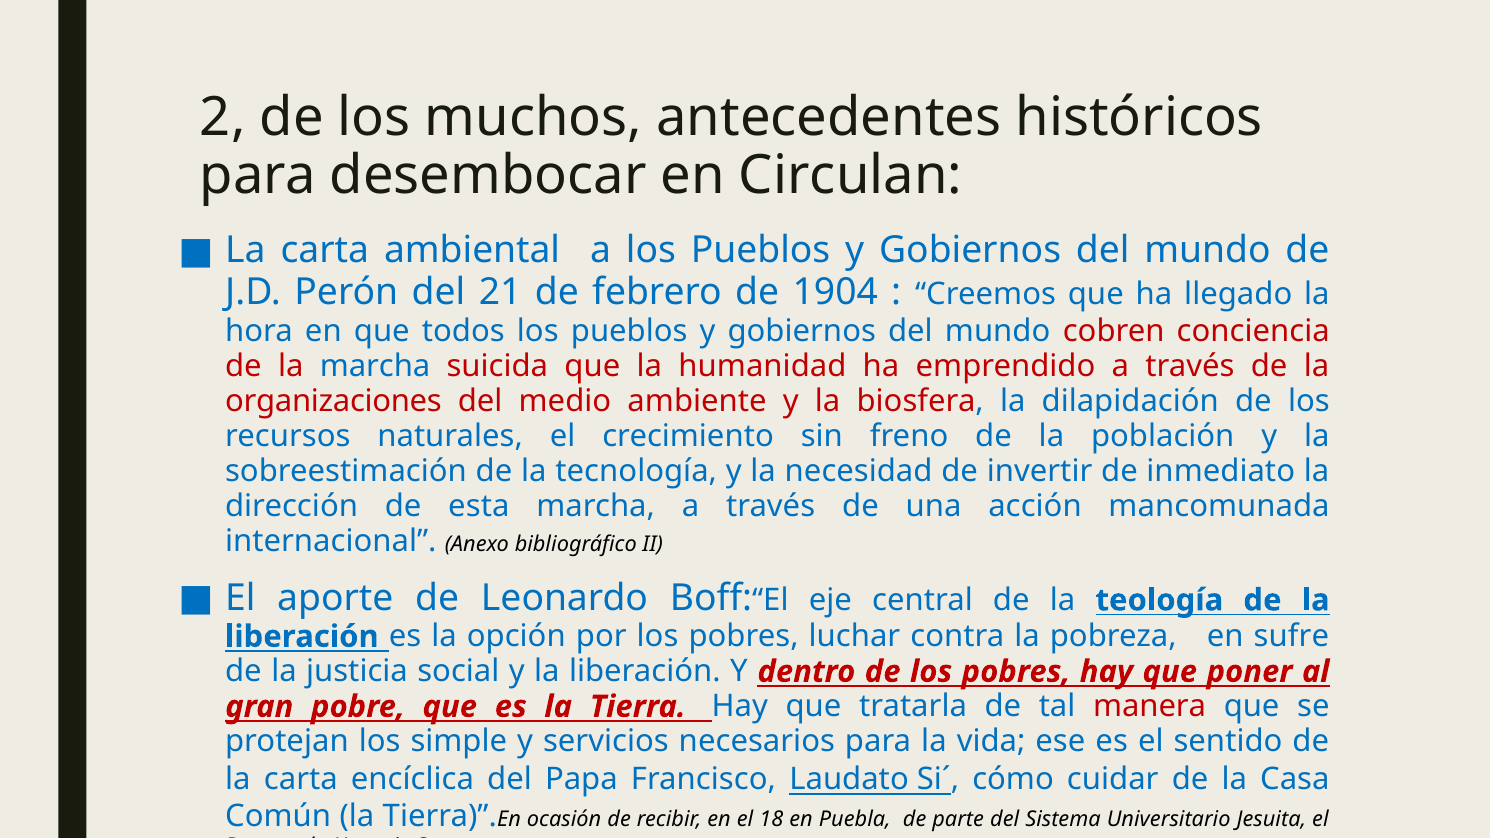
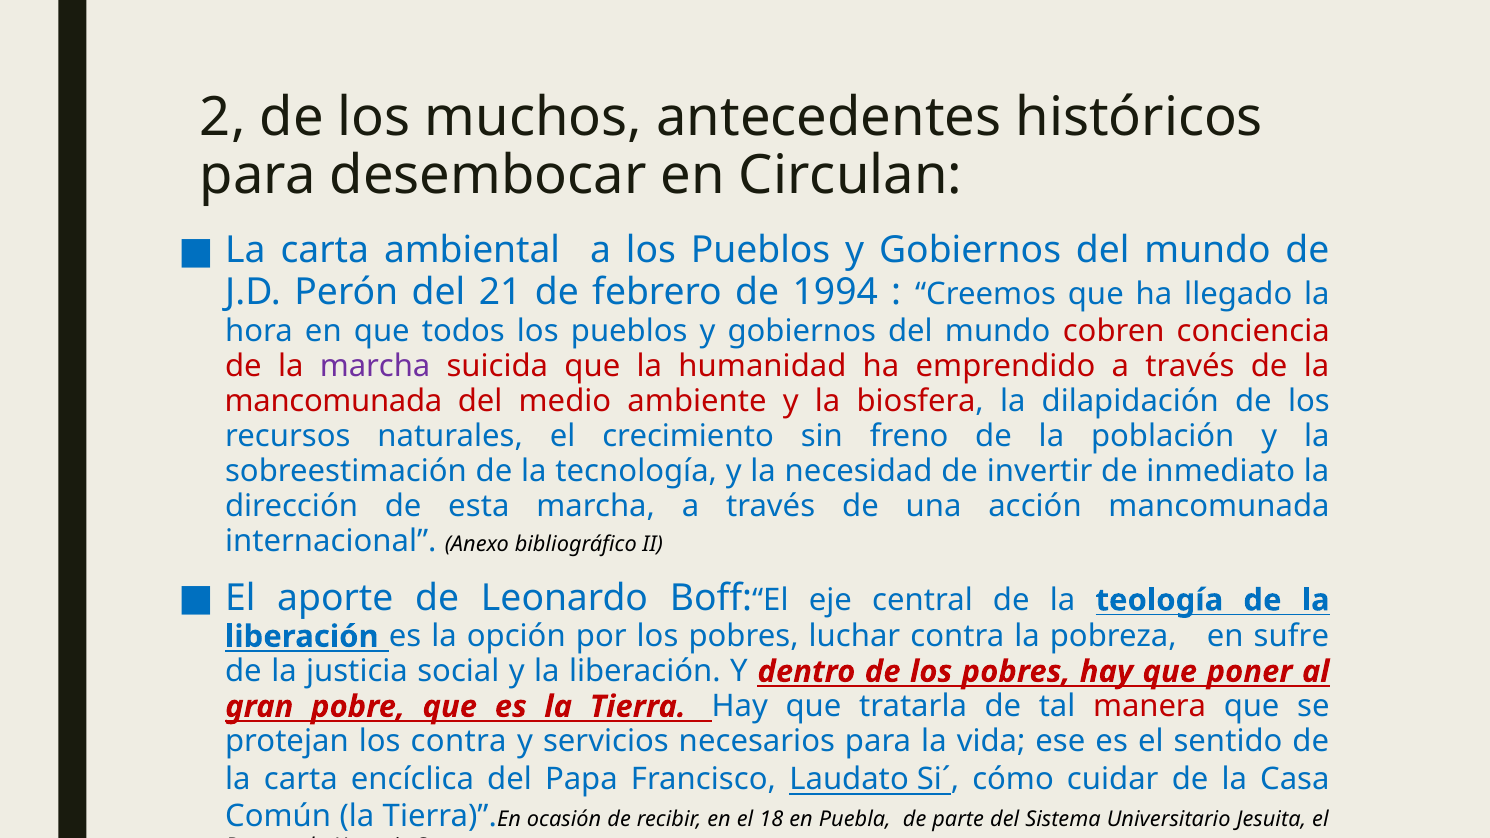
1904: 1904 -> 1994
marcha at (375, 366) colour: blue -> purple
organizaciones at (333, 401): organizaciones -> mancomunada
los simple: simple -> contra
